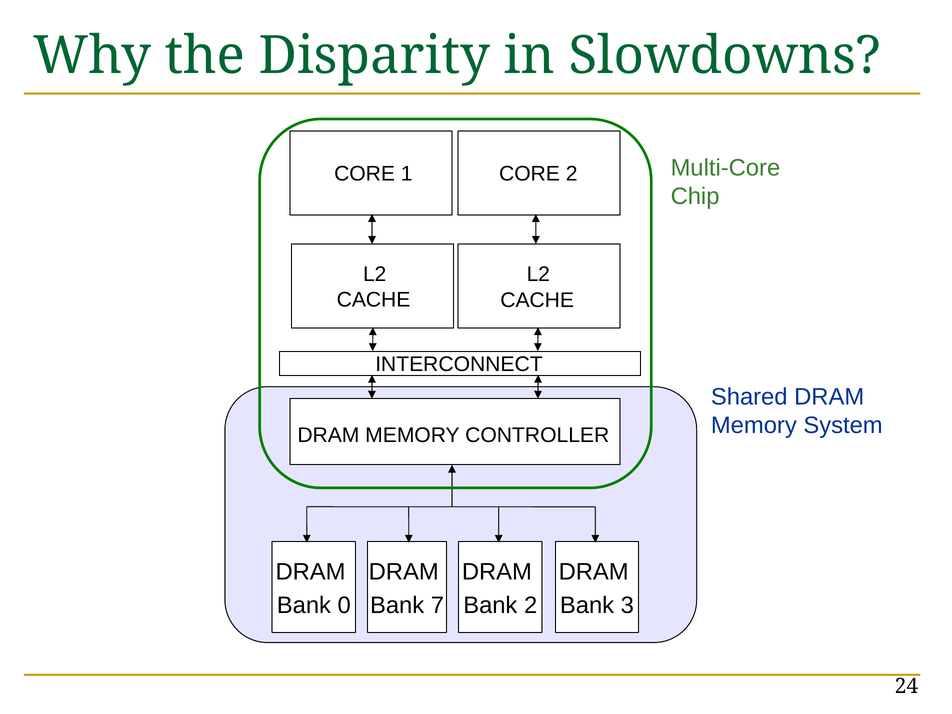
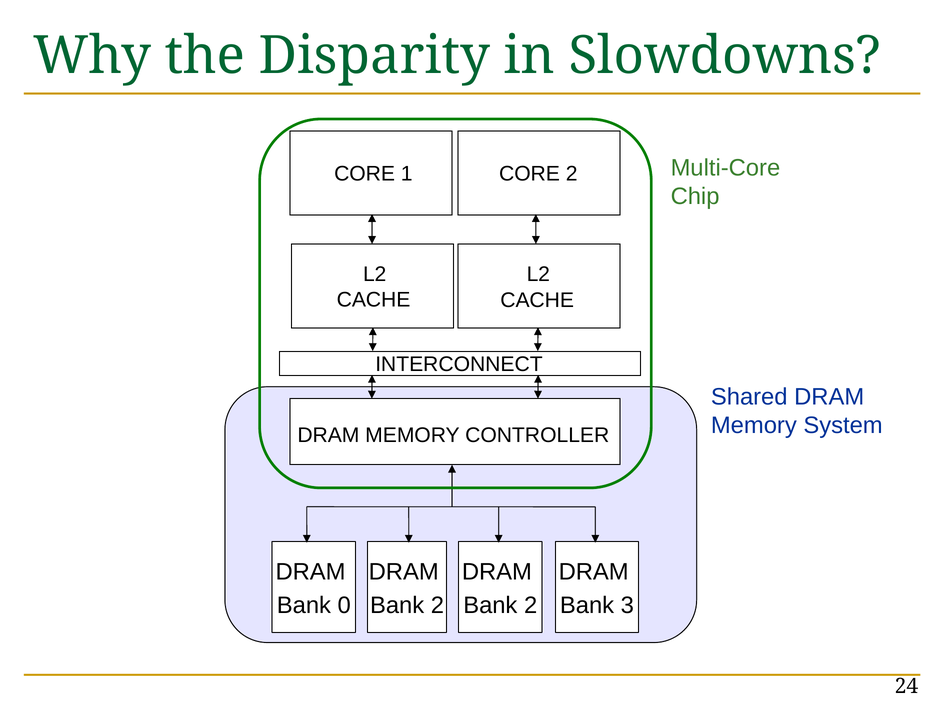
7 at (437, 605): 7 -> 2
